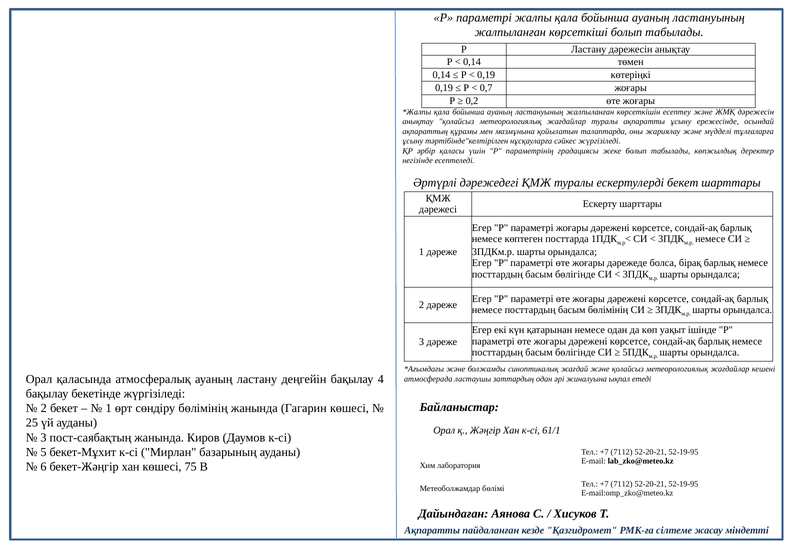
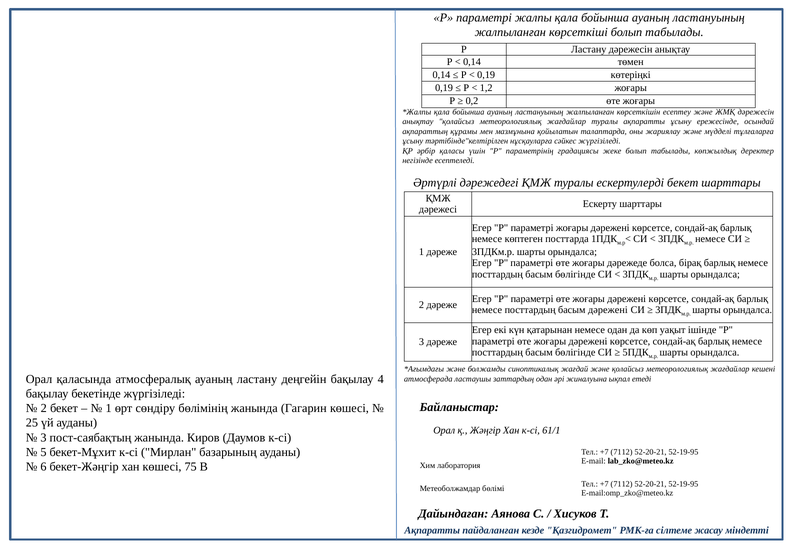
0,7: 0,7 -> 1,2
басым бөлімінің: бөлімінің -> дәрежені
